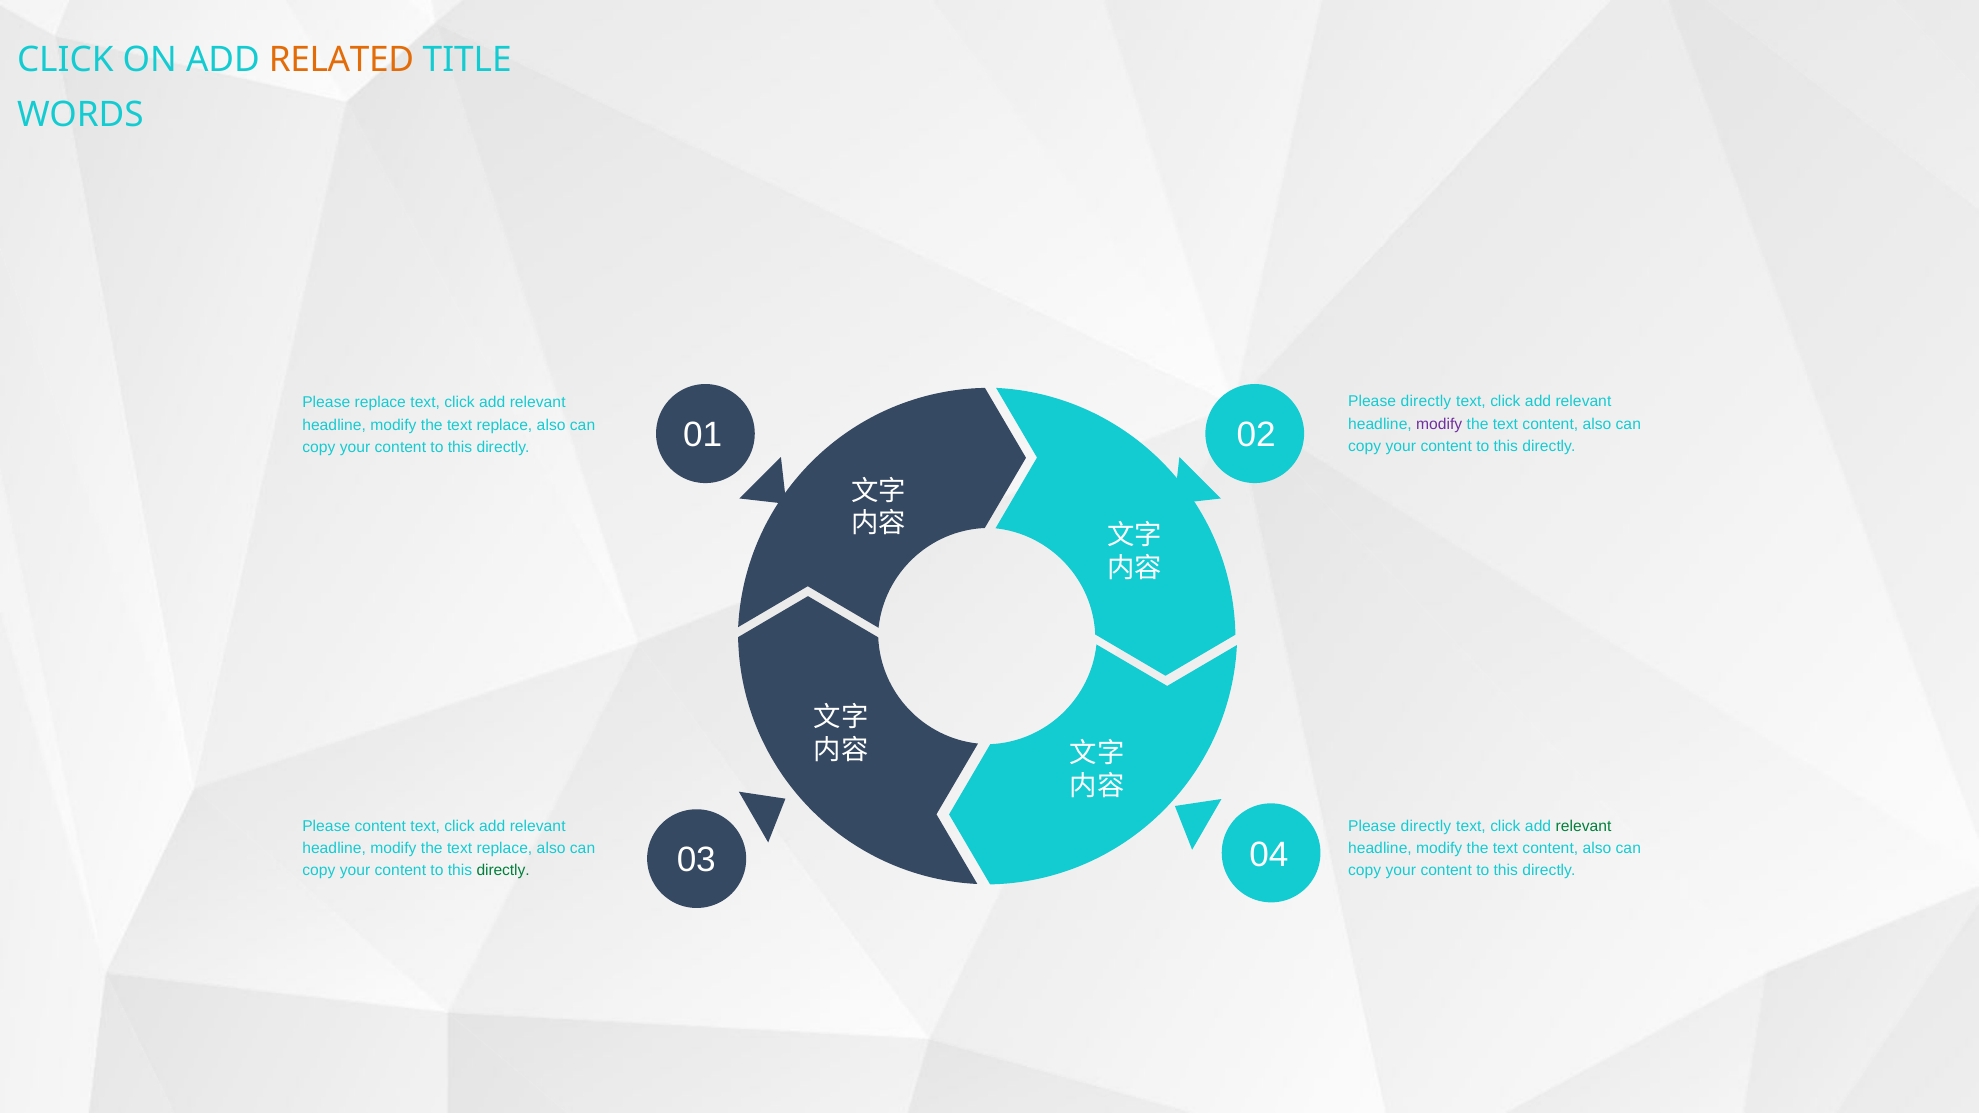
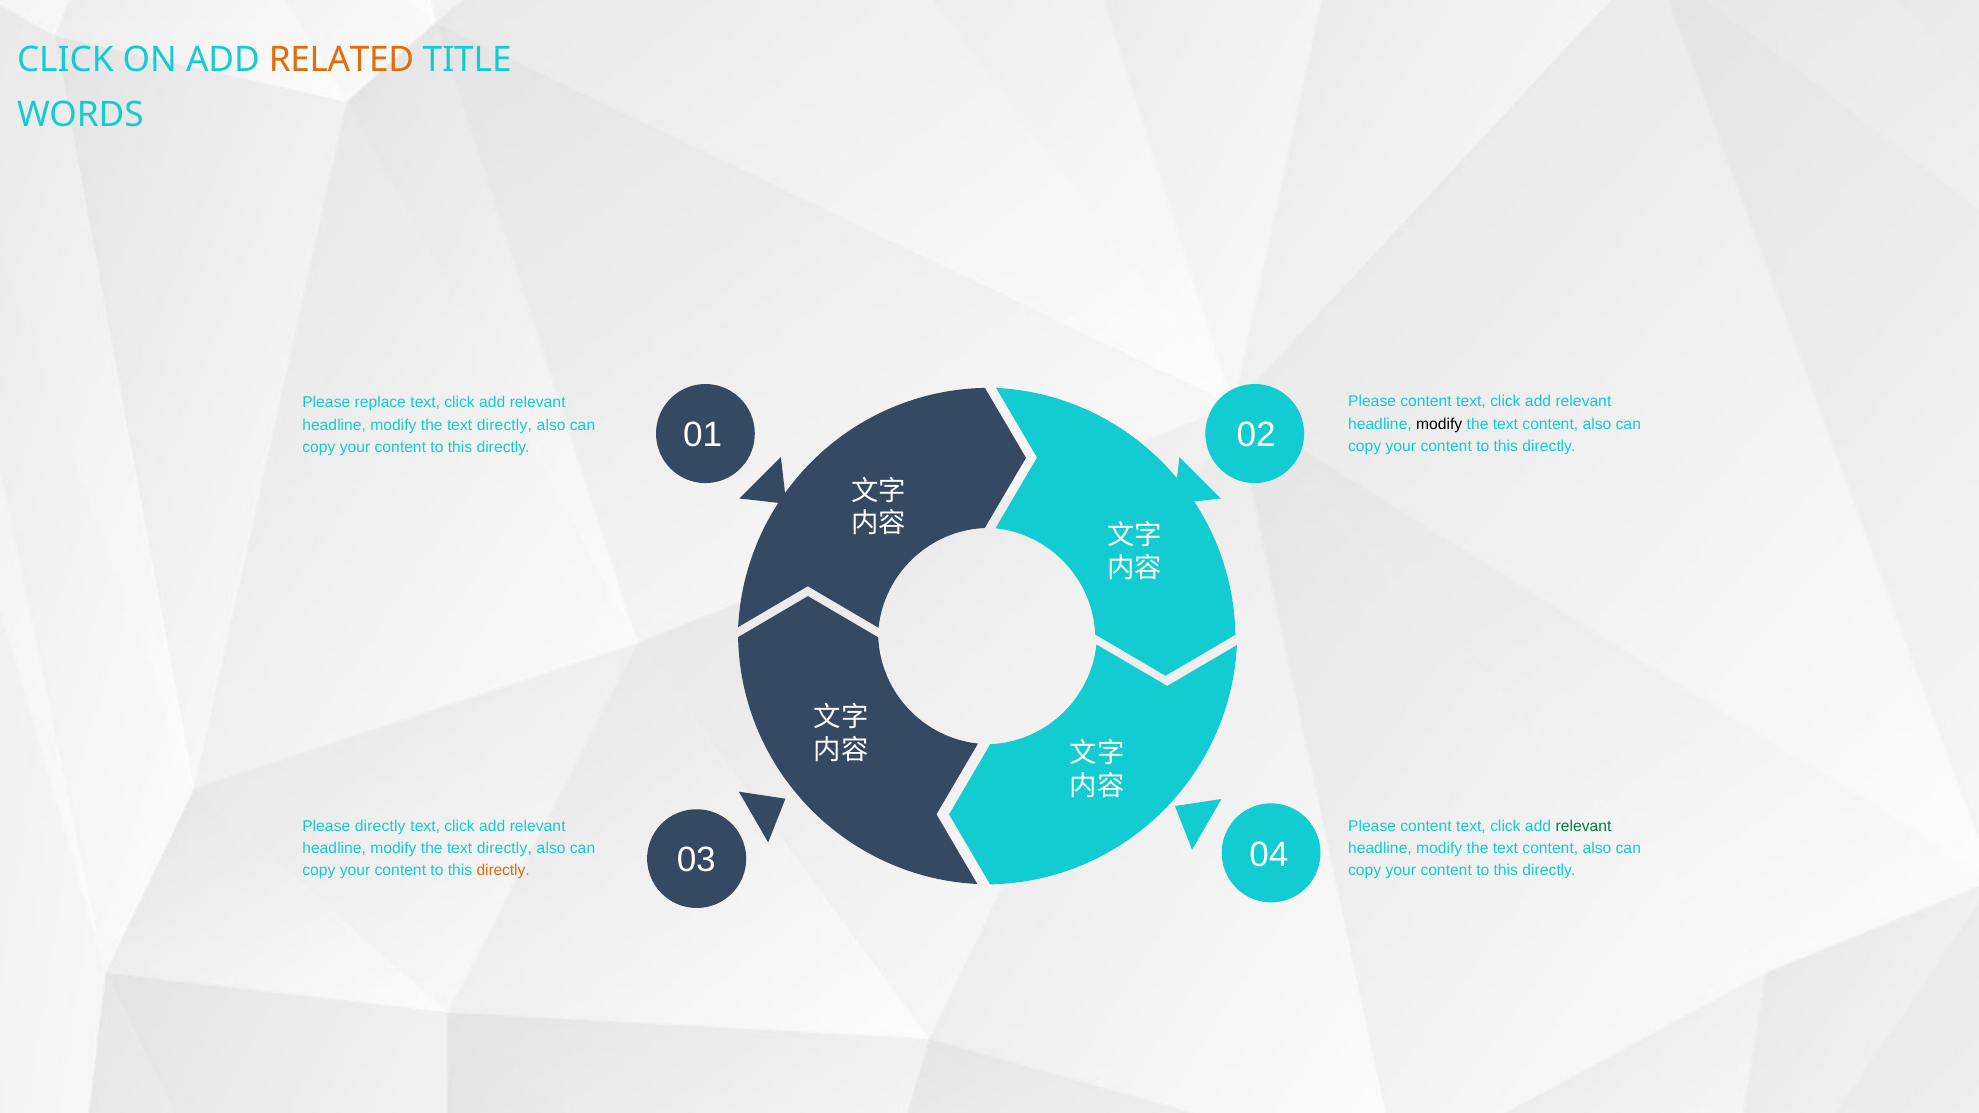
directly at (1426, 402): directly -> content
modify at (1439, 424) colour: purple -> black
replace at (504, 425): replace -> directly
Please content: content -> directly
directly at (1426, 826): directly -> content
replace at (504, 848): replace -> directly
directly at (503, 871) colour: green -> orange
